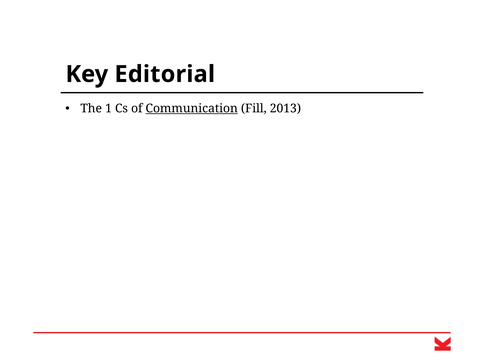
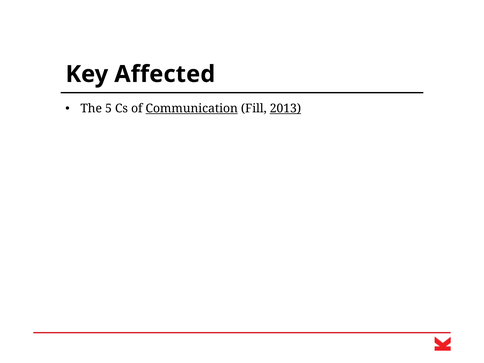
Editorial: Editorial -> Affected
1: 1 -> 5
2013 underline: none -> present
